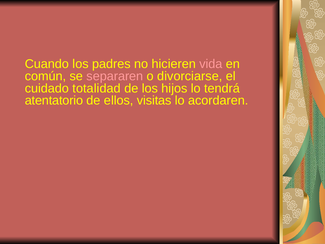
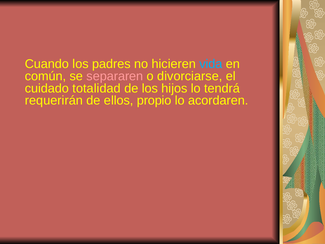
vida colour: pink -> light blue
atentatorio: atentatorio -> requerirán
visitas: visitas -> propio
